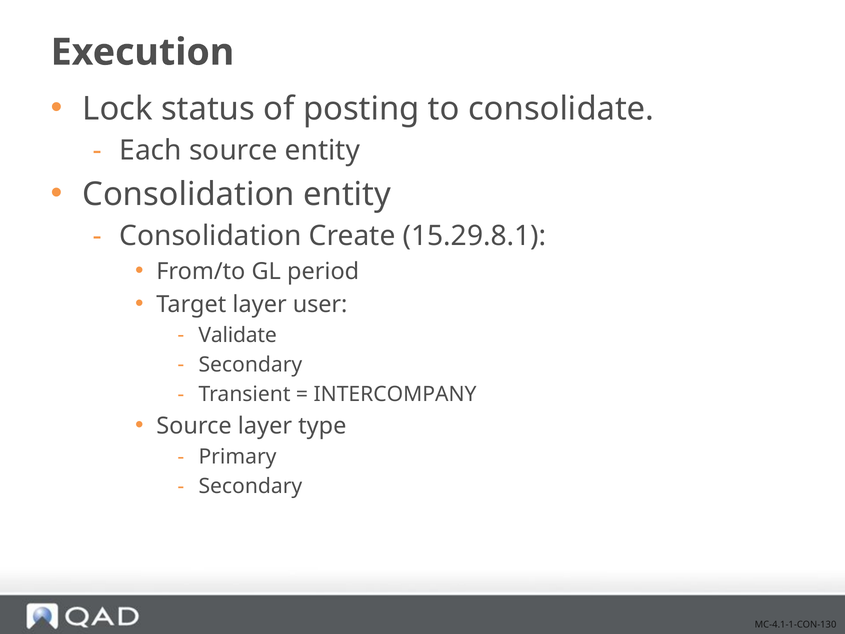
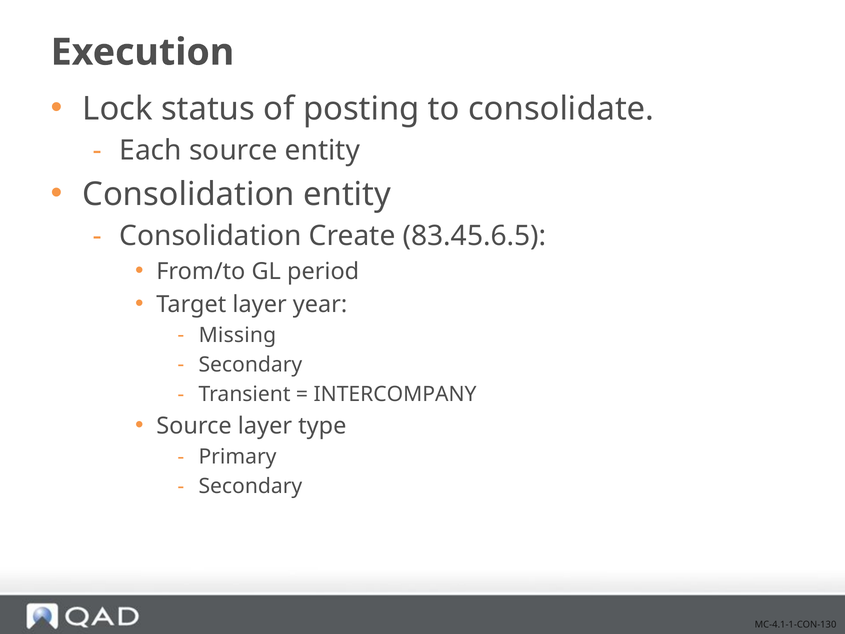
15.29.8.1: 15.29.8.1 -> 83.45.6.5
user: user -> year
Validate: Validate -> Missing
